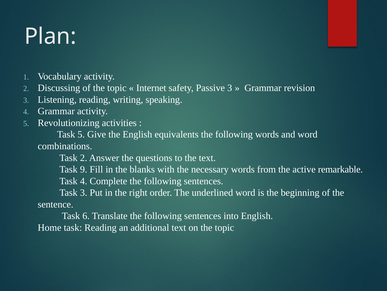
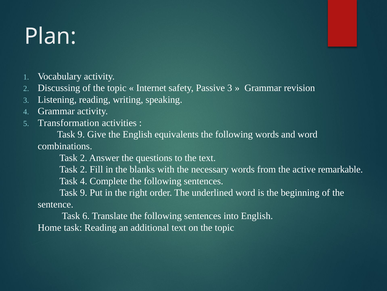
Revolutionizing: Revolutionizing -> Transformation
5 at (81, 134): 5 -> 9
9 at (84, 169): 9 -> 2
3 at (84, 192): 3 -> 9
